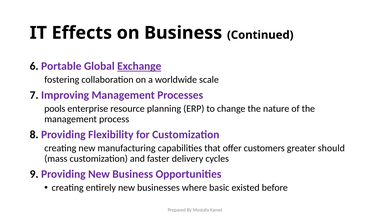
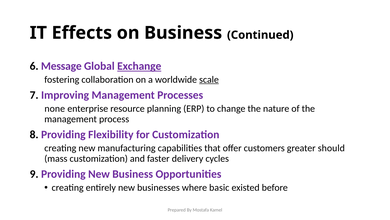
Portable: Portable -> Message
scale underline: none -> present
pools: pools -> none
